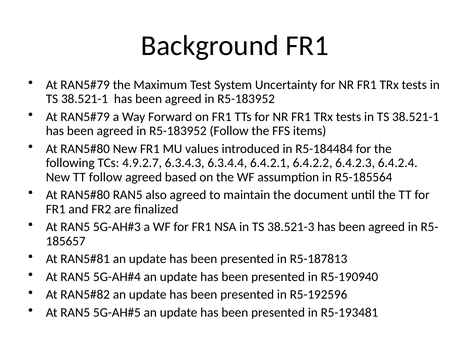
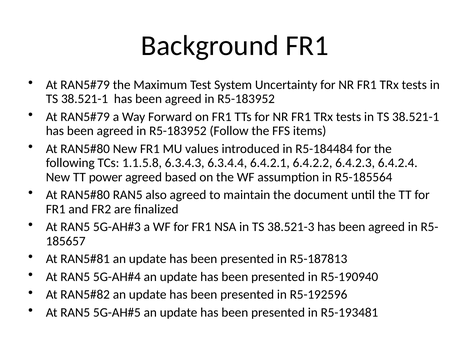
4.9.2.7: 4.9.2.7 -> 1.1.5.8
TT follow: follow -> power
